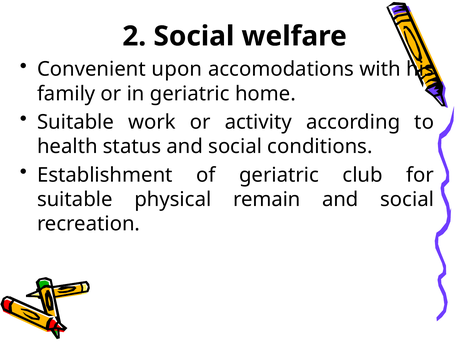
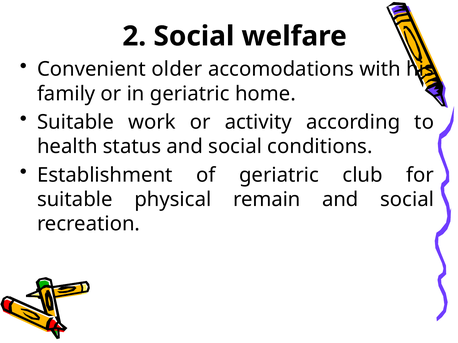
upon: upon -> older
